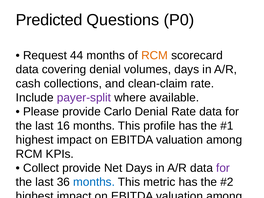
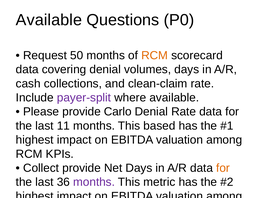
Predicted at (49, 20): Predicted -> Available
44: 44 -> 50
16: 16 -> 11
profile: profile -> based
for at (223, 168) colour: purple -> orange
months at (94, 182) colour: blue -> purple
